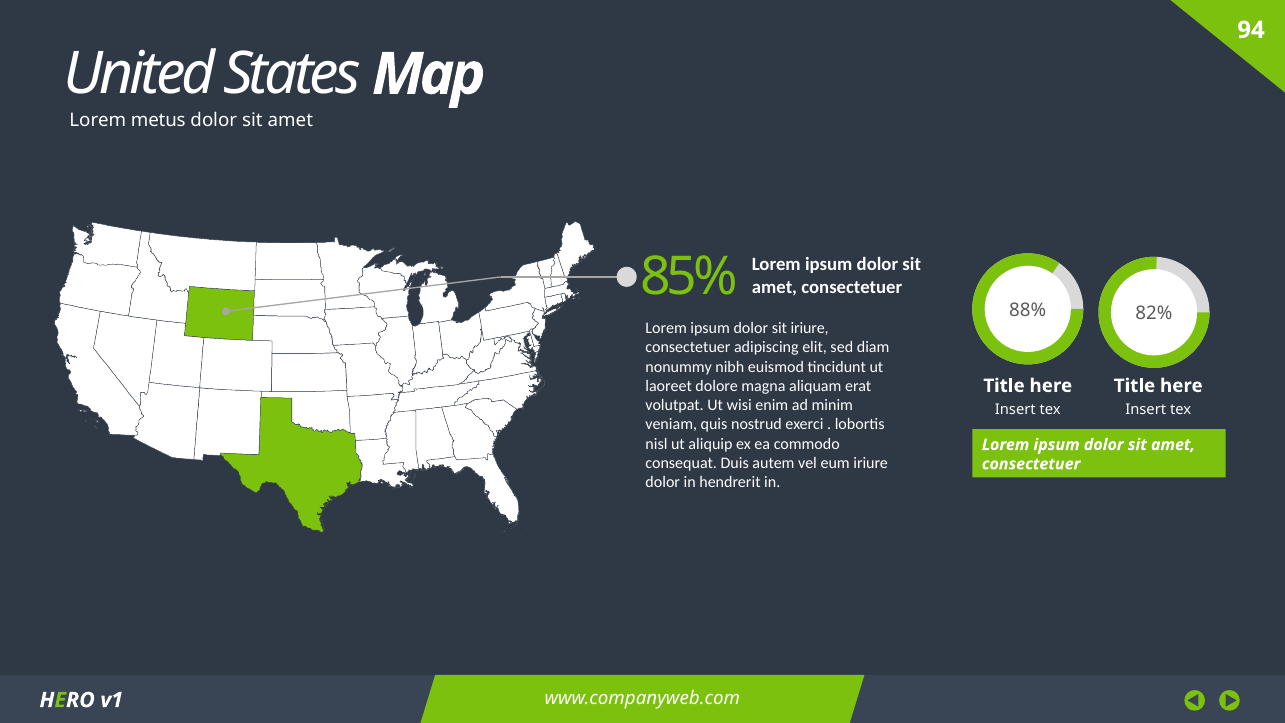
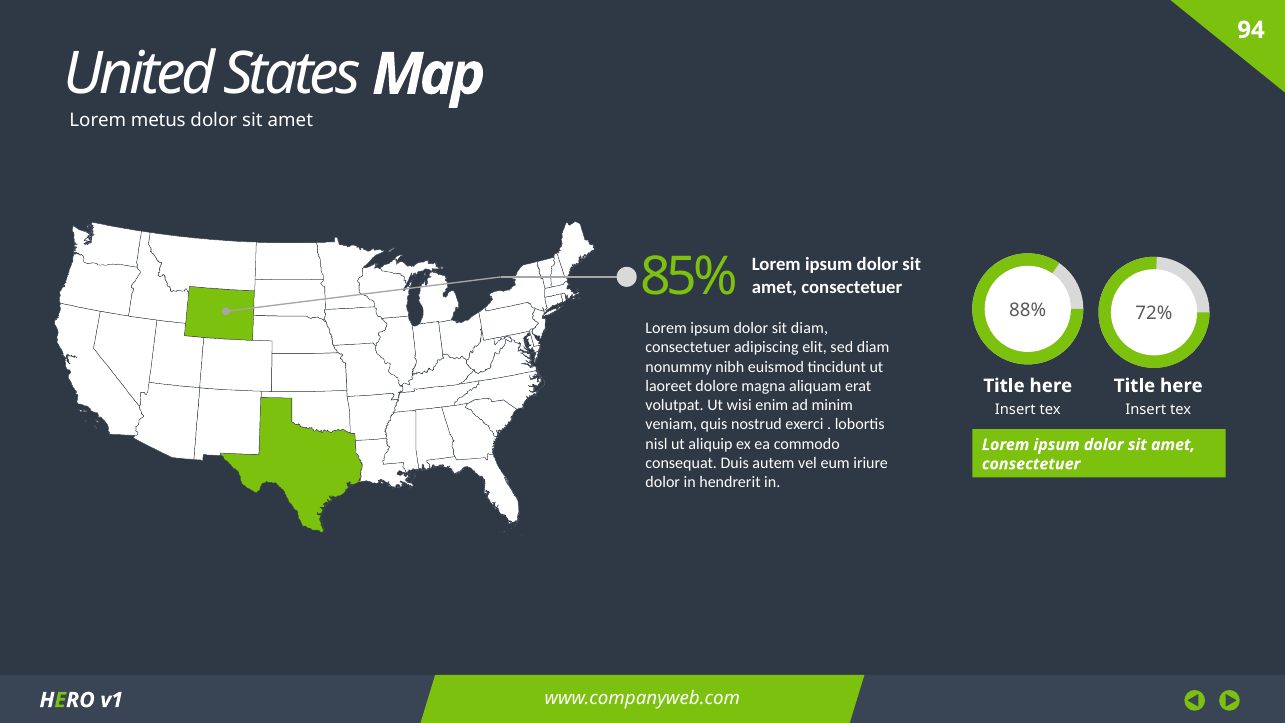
82%: 82% -> 72%
sit iriure: iriure -> diam
